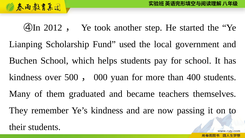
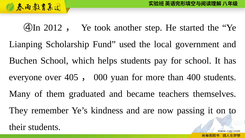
kindness at (25, 77): kindness -> everyone
500: 500 -> 405
